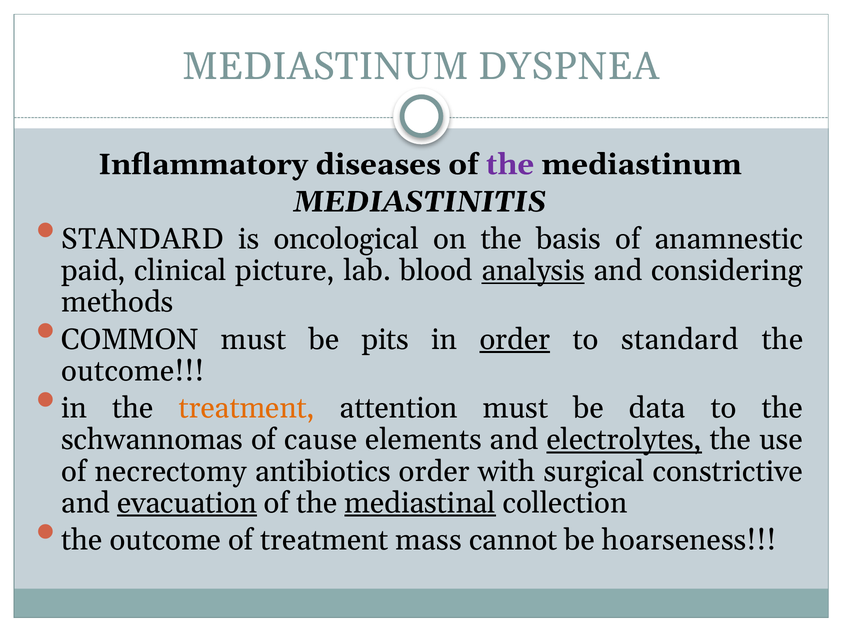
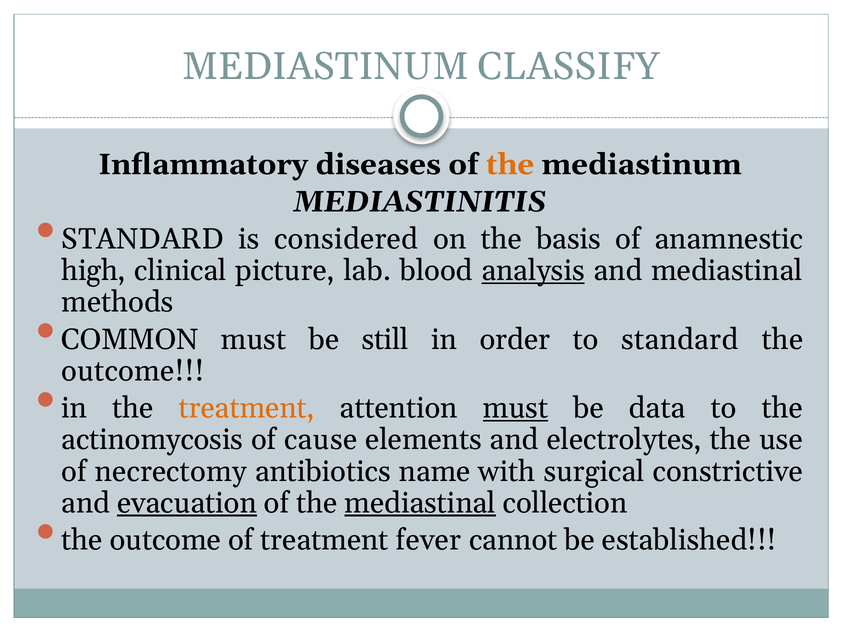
DYSPNEA: DYSPNEA -> CLASSIFY
the at (510, 165) colour: purple -> orange
oncological: oncological -> considered
paid: paid -> high
and considering: considering -> mediastinal
pits: pits -> still
order at (515, 340) underline: present -> none
must at (516, 408) underline: none -> present
schwannomas: schwannomas -> actinomycosis
electrolytes underline: present -> none
antibiotics order: order -> name
mass: mass -> fever
hoarseness: hoarseness -> established
